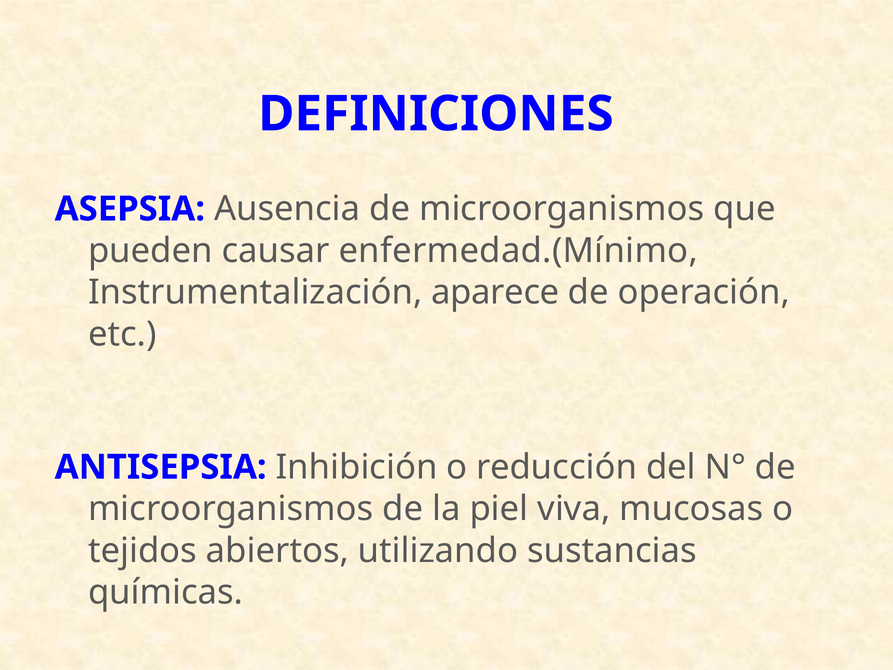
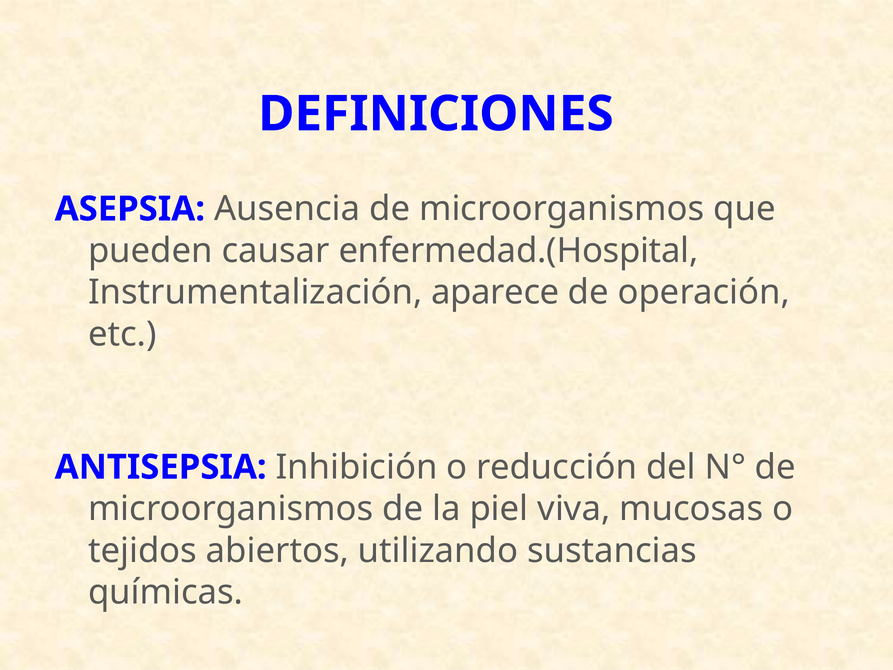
enfermedad.(Mínimo: enfermedad.(Mínimo -> enfermedad.(Hospital
